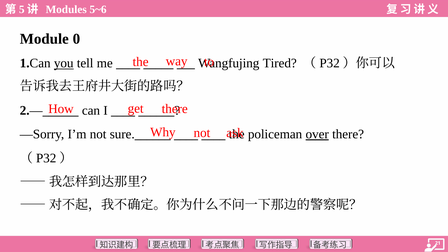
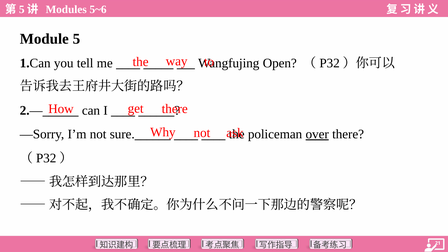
0: 0 -> 5
you underline: present -> none
Tired: Tired -> Open
